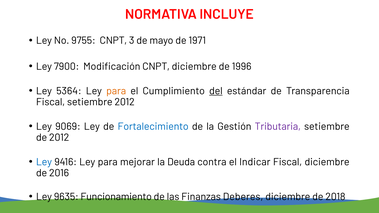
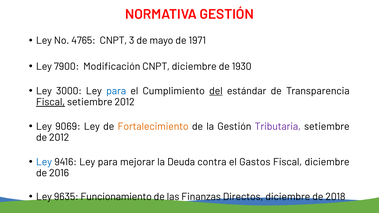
NORMATIVA INCLUYE: INCLUYE -> GESTIÓN
9755: 9755 -> 4765
1996: 1996 -> 1930
5364: 5364 -> 3000
para at (116, 91) colour: orange -> blue
Fiscal at (51, 102) underline: none -> present
Fortalecimiento colour: blue -> orange
Indicar: Indicar -> Gastos
Deberes: Deberes -> Directos
